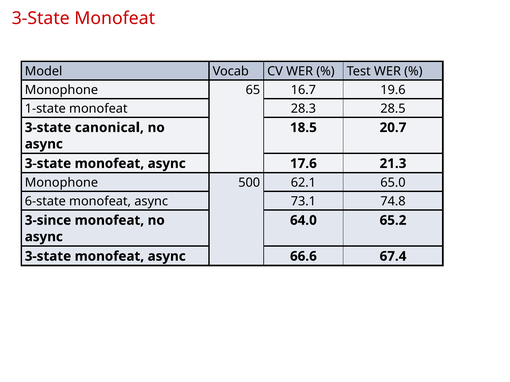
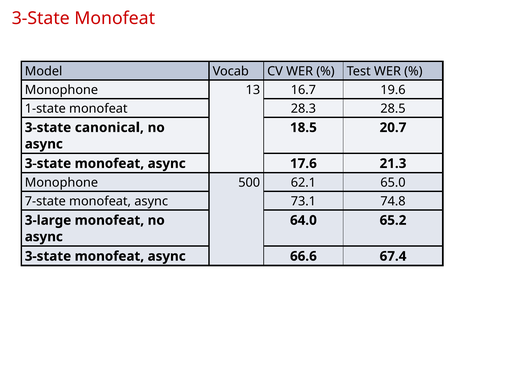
65: 65 -> 13
6-state: 6-state -> 7-state
3-since: 3-since -> 3-large
